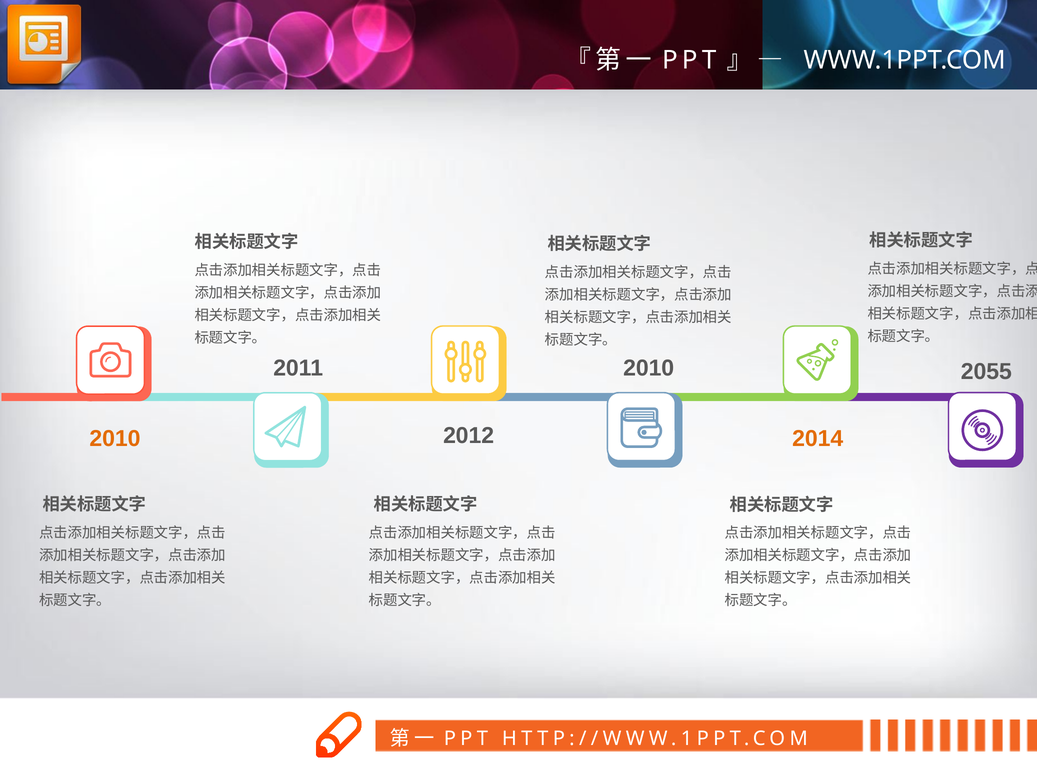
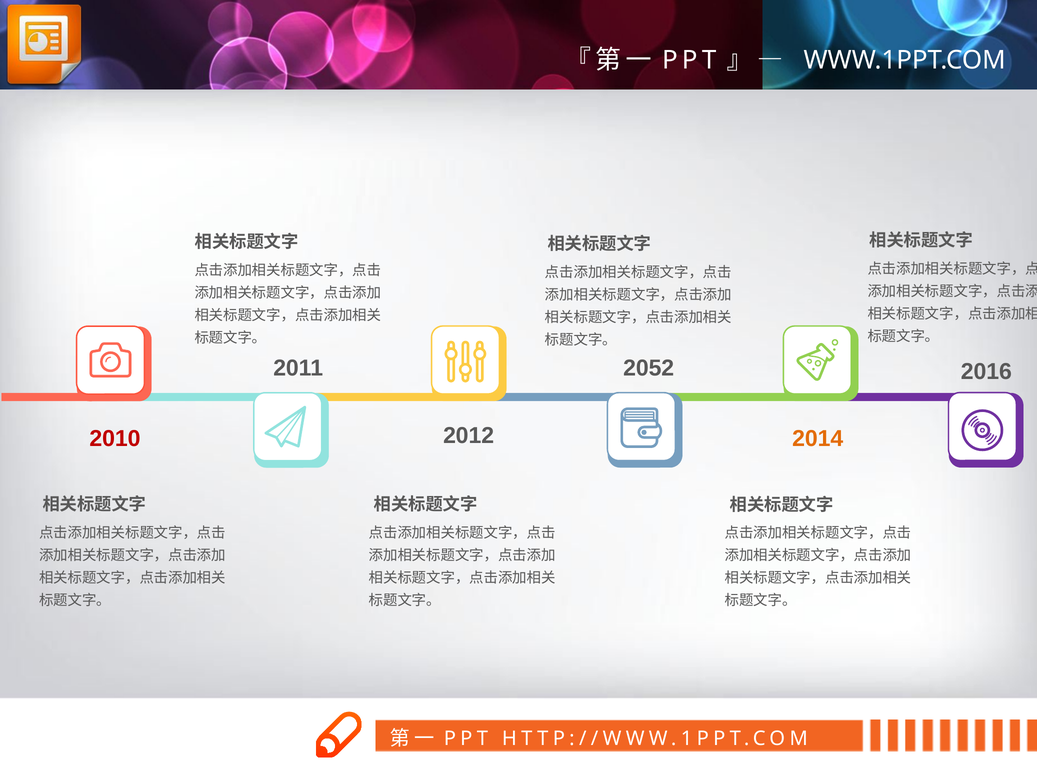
2010 at (649, 368): 2010 -> 2052
2055: 2055 -> 2016
2010 at (115, 439) colour: orange -> red
